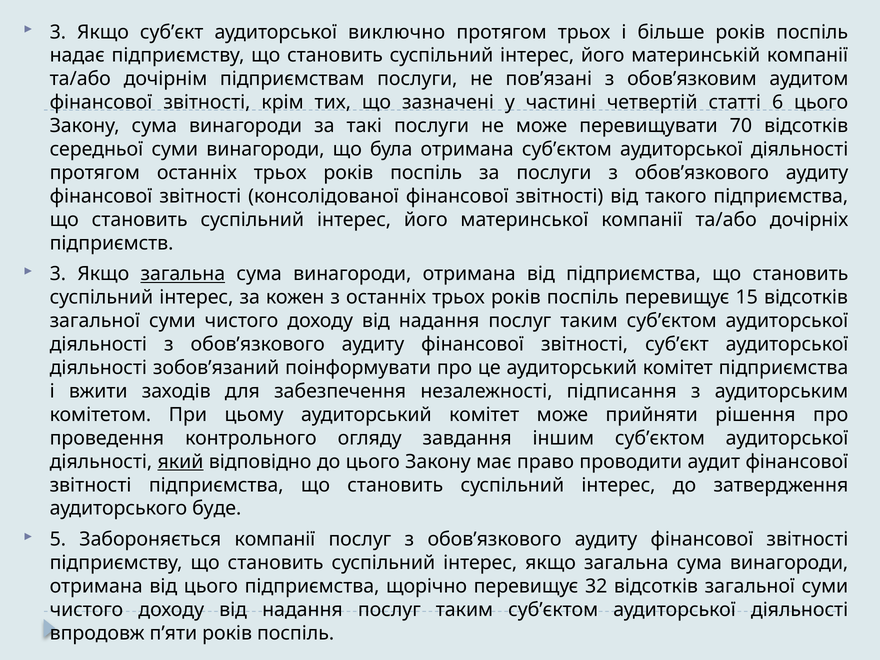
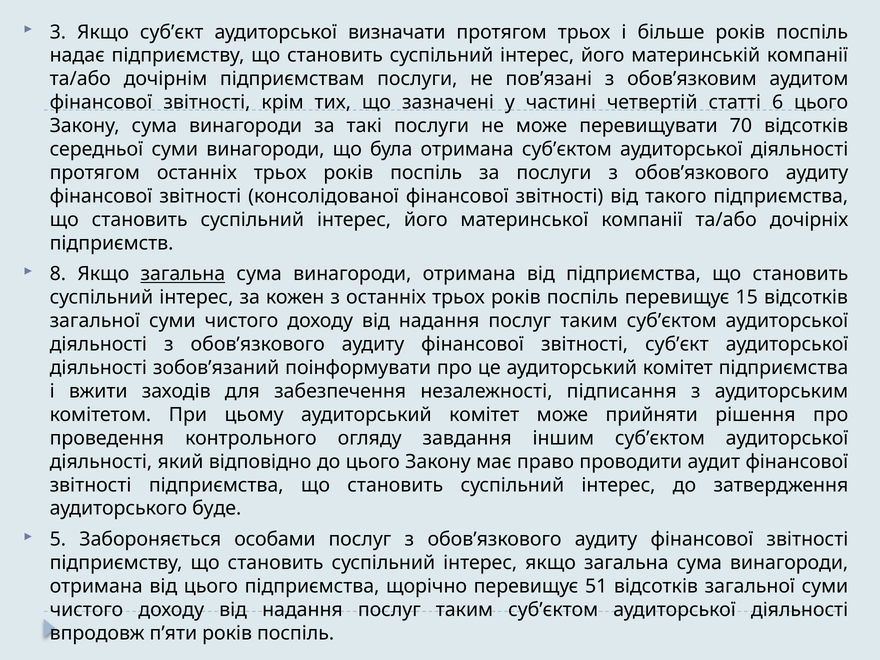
виключно: виключно -> визначати
3 at (58, 274): 3 -> 8
який underline: present -> none
Забороняється компанії: компанії -> особами
32: 32 -> 51
